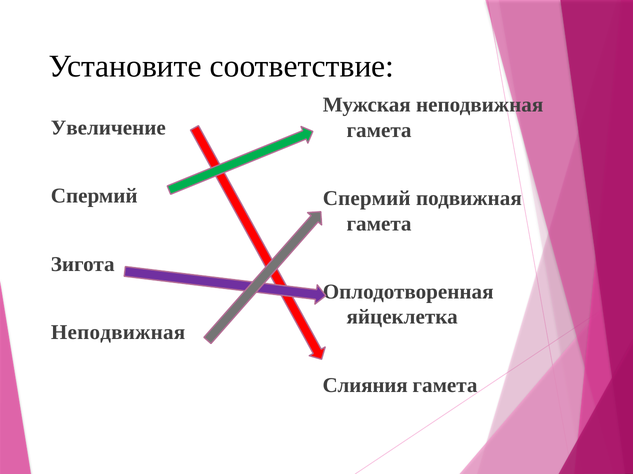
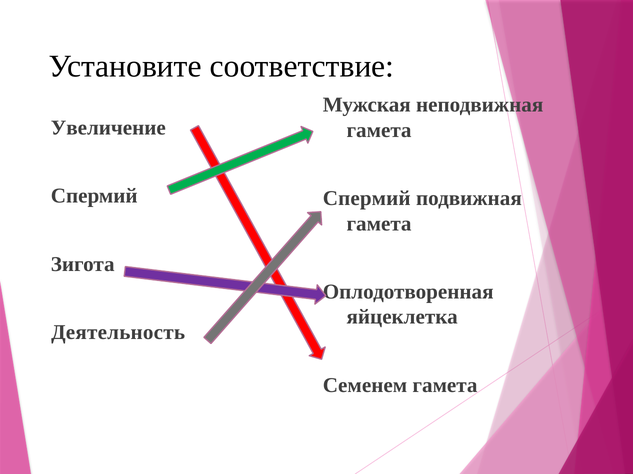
Неподвижная at (118, 333): Неподвижная -> Деятельность
Слияния: Слияния -> Семенем
